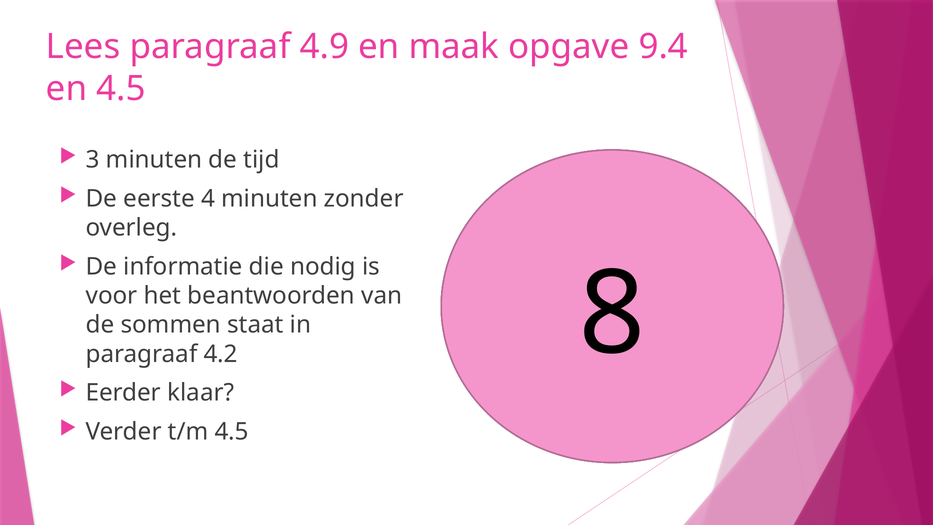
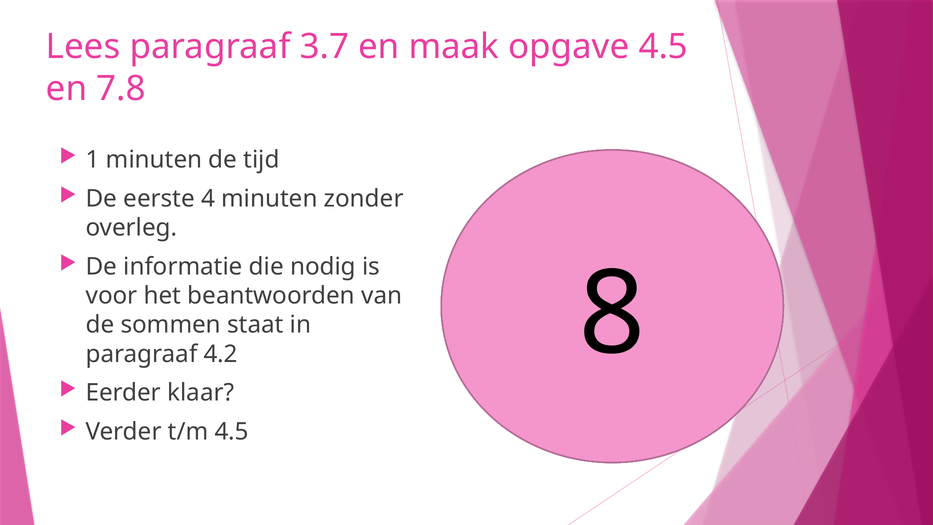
4.9: 4.9 -> 3.7
opgave 9.4: 9.4 -> 4.5
en 4.5: 4.5 -> 7.8
3: 3 -> 1
